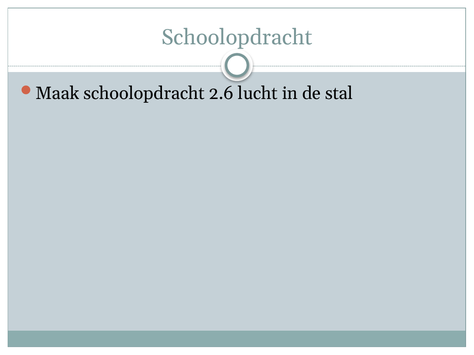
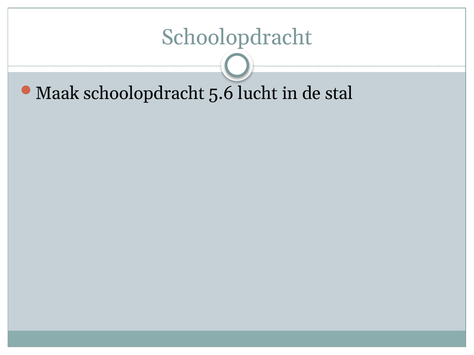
2.6: 2.6 -> 5.6
